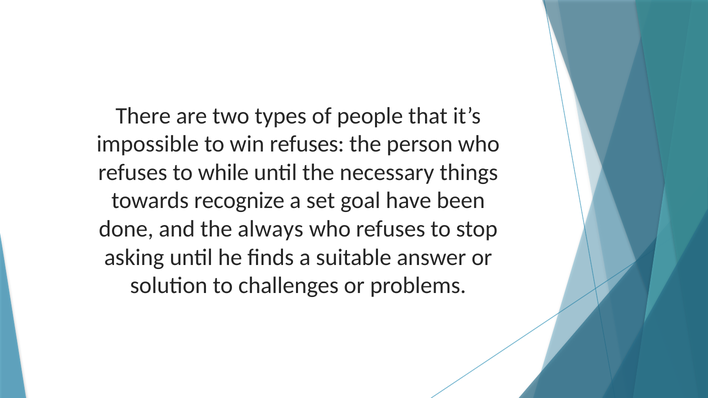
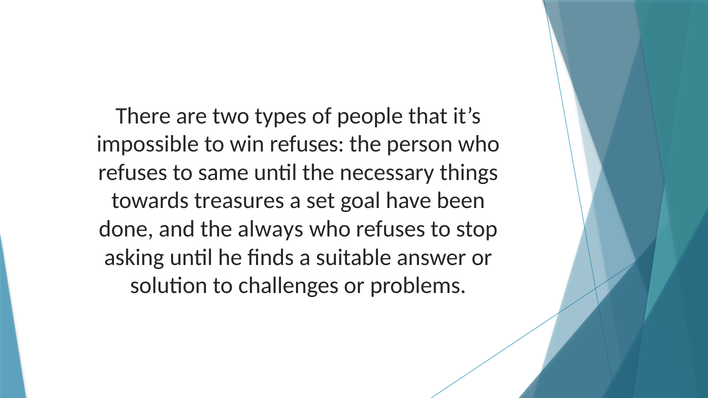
while: while -> same
recognize: recognize -> treasures
